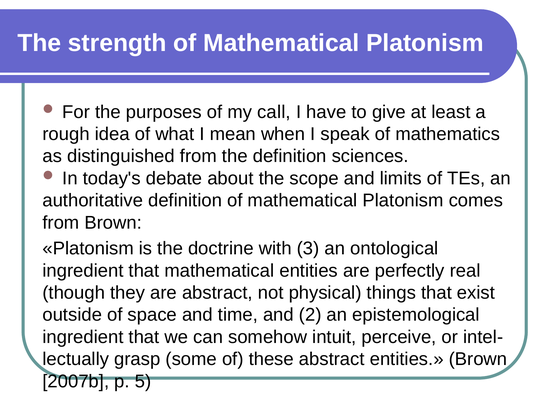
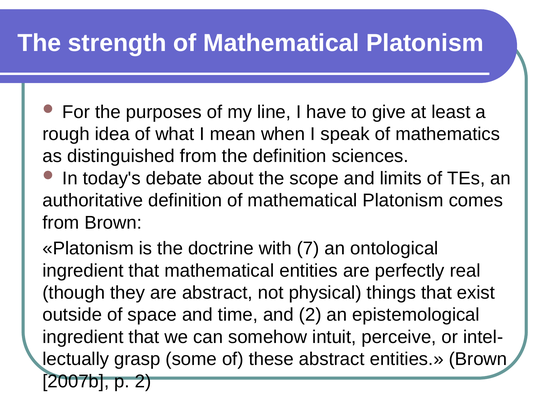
call: call -> line
3: 3 -> 7
p 5: 5 -> 2
